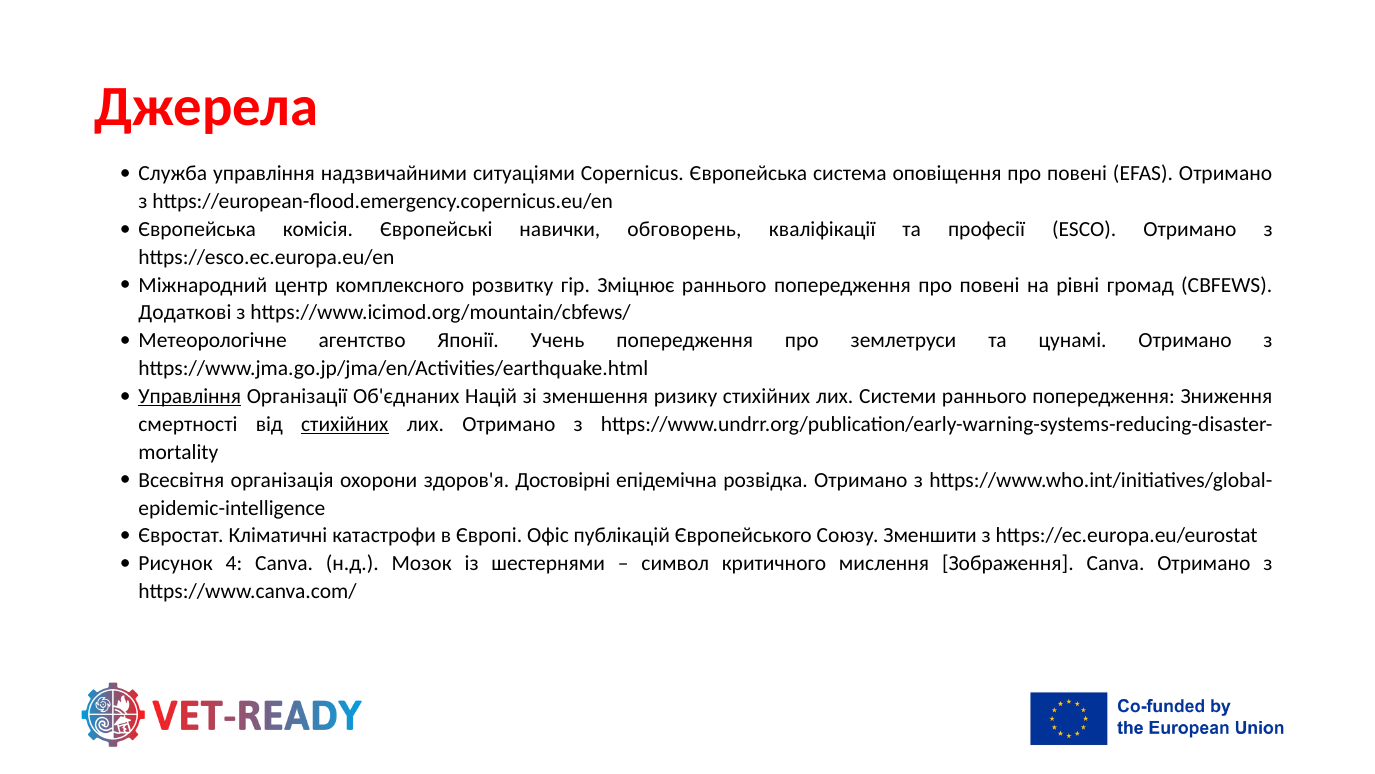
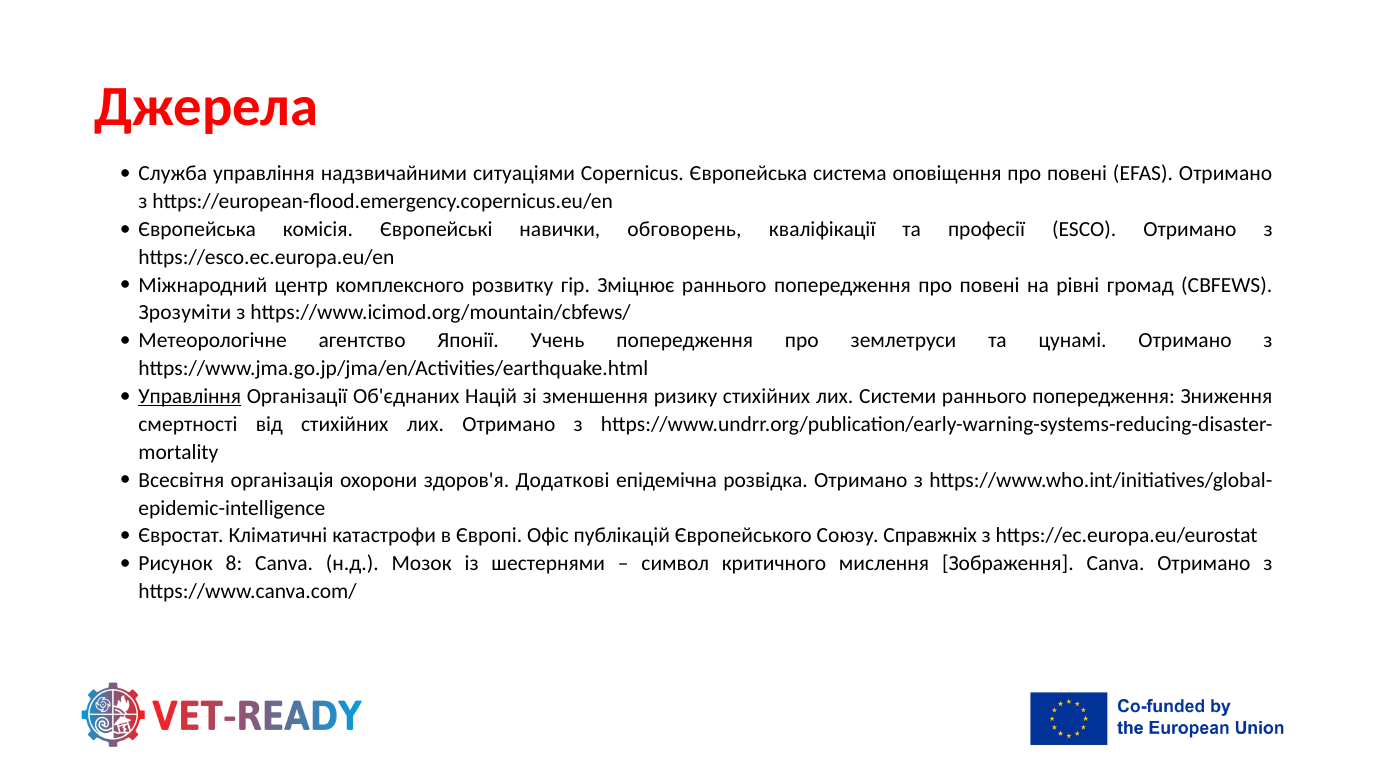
Додаткові: Додаткові -> Зрозуміти
стихійних at (345, 424) underline: present -> none
Достовірні: Достовірні -> Додаткові
Зменшити: Зменшити -> Справжніх
4: 4 -> 8
